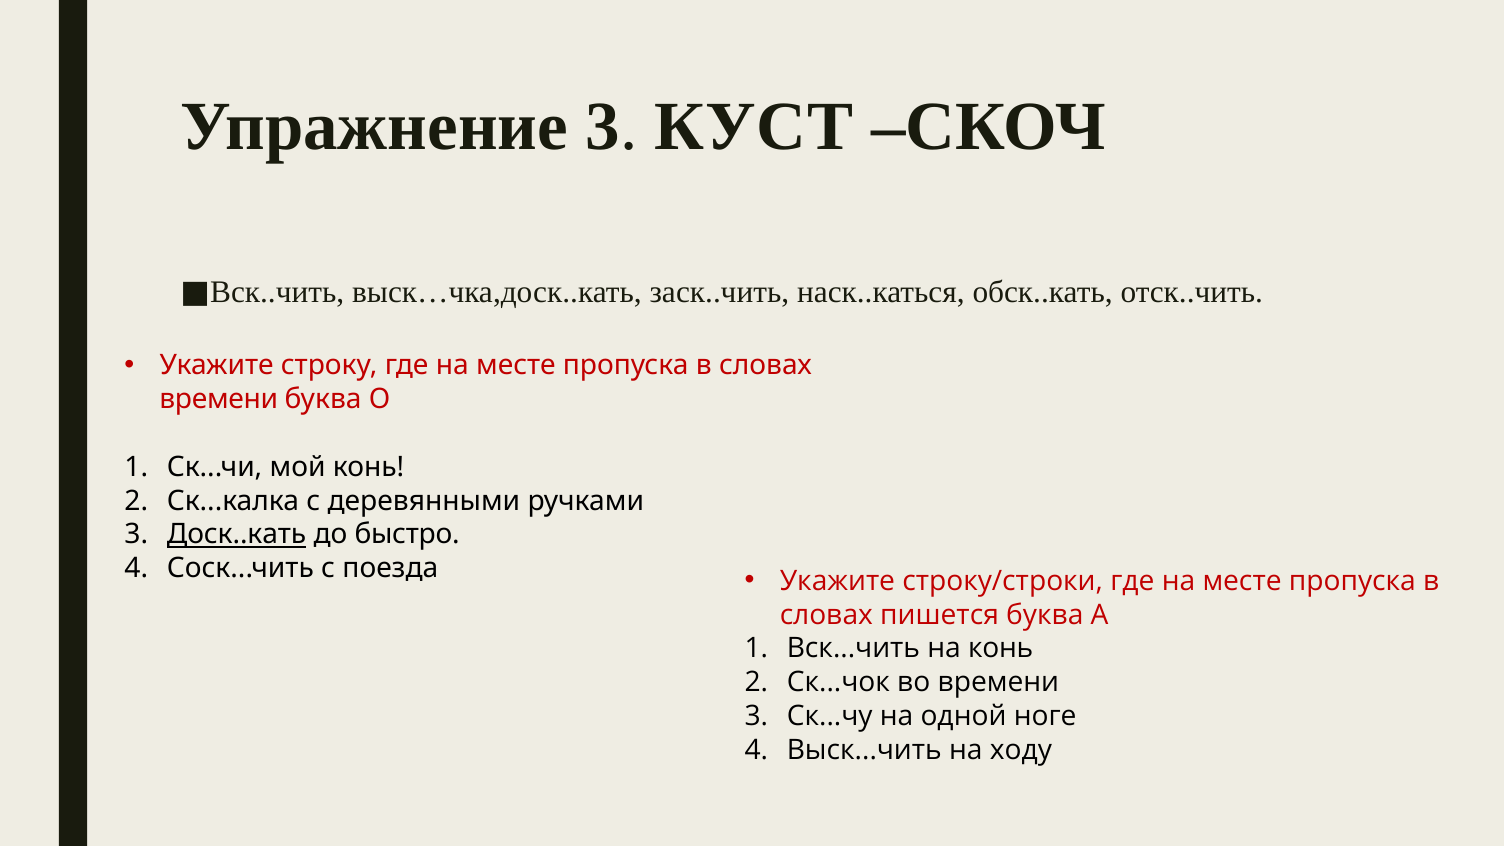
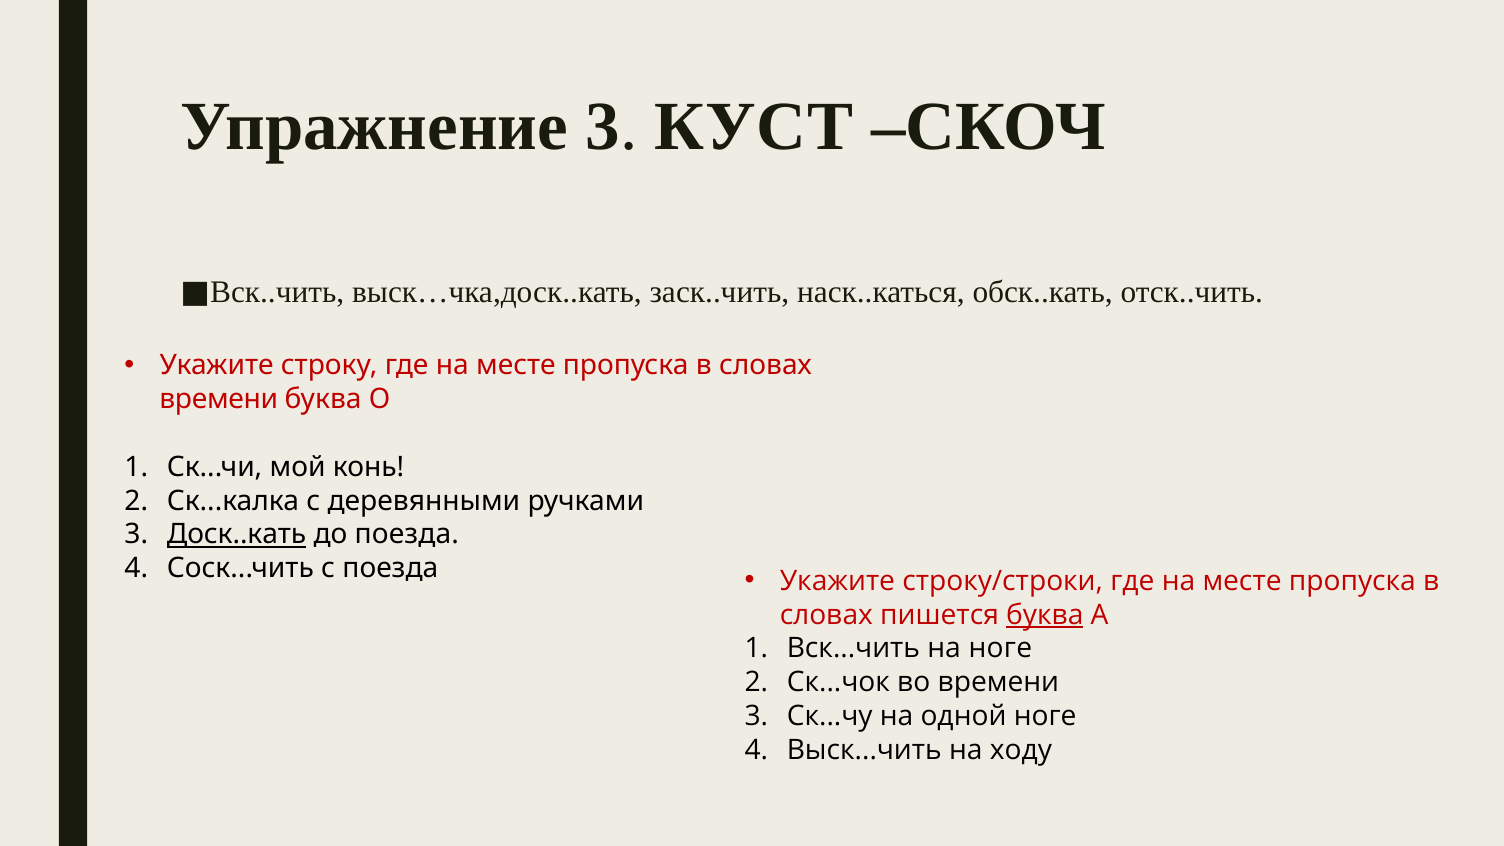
до быстро: быстро -> поезда
буква at (1045, 615) underline: none -> present
на конь: конь -> ноге
